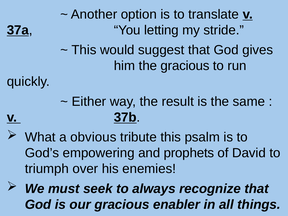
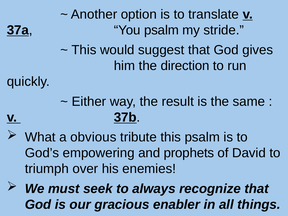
You letting: letting -> psalm
the gracious: gracious -> direction
